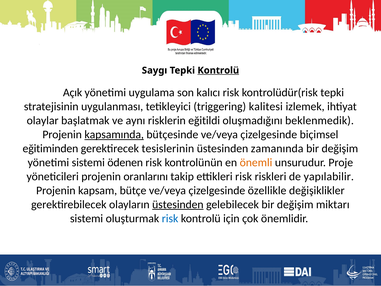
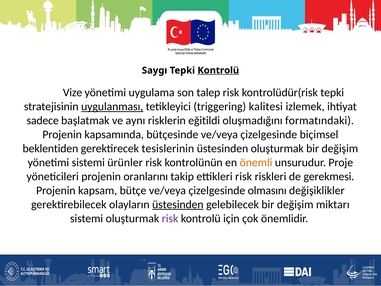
Açık: Açık -> Vize
kalıcı: kalıcı -> talep
uygulanması underline: none -> present
olaylar: olaylar -> sadece
beklenmedik: beklenmedik -> formatındaki
kapsamında underline: present -> none
eğitiminden: eğitiminden -> beklentiden
üstesinden zamanında: zamanında -> oluşturmak
ödenen: ödenen -> ürünler
yapılabilir: yapılabilir -> gerekmesi
özellikle: özellikle -> olmasını
risk at (170, 218) colour: blue -> purple
